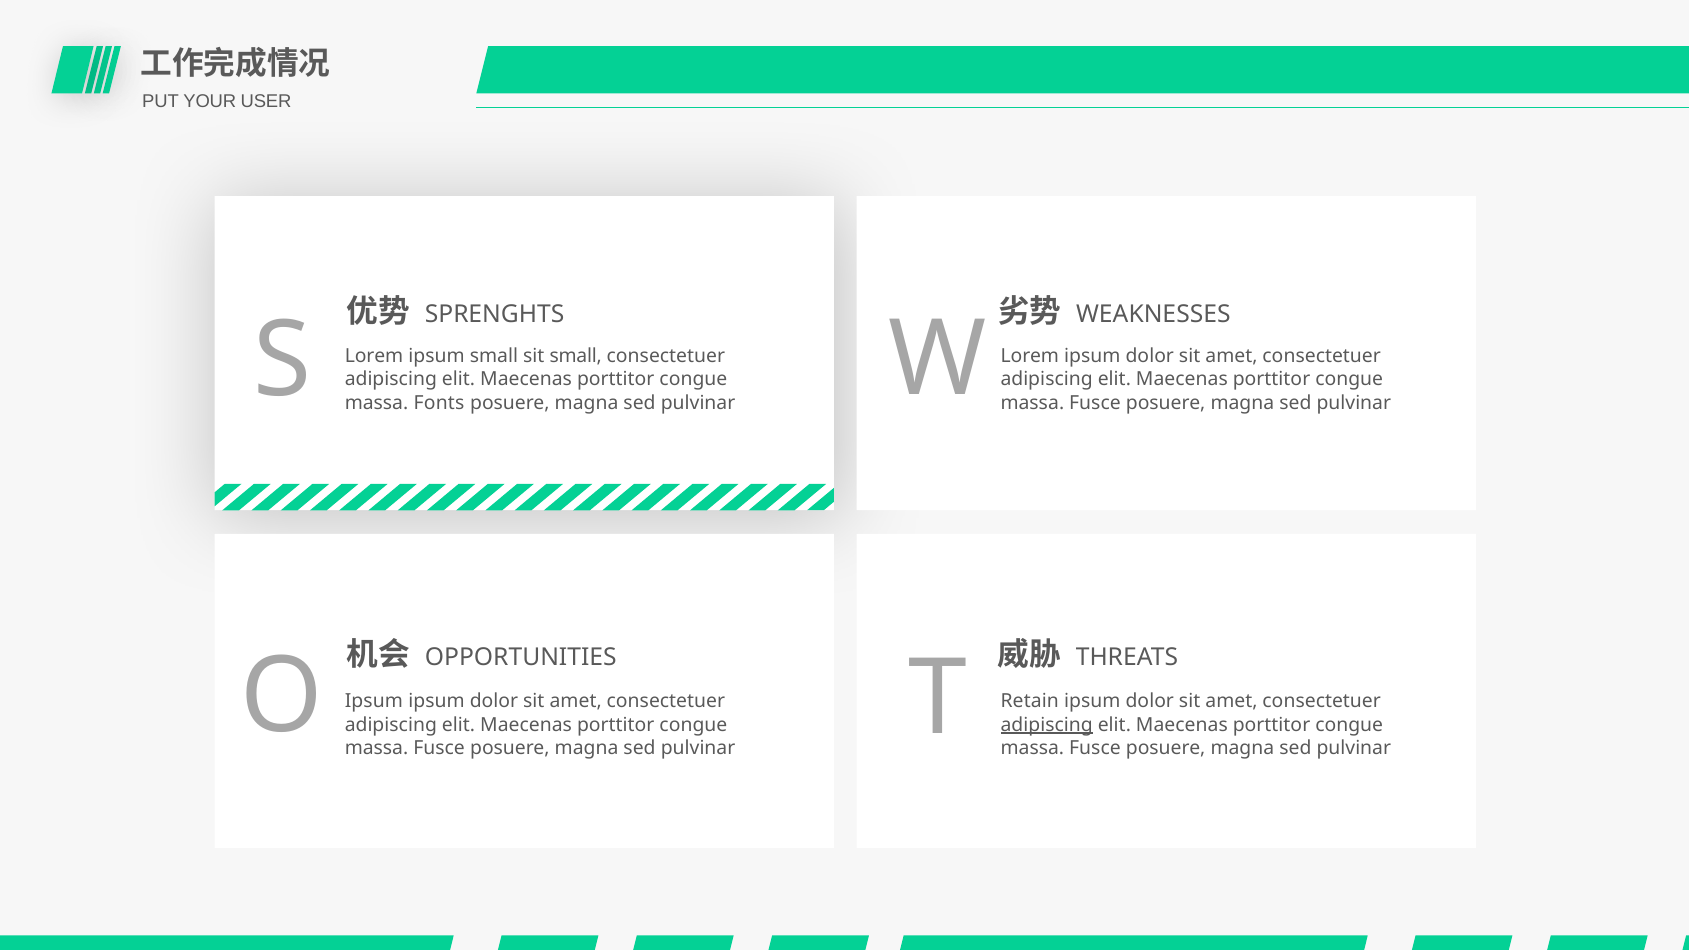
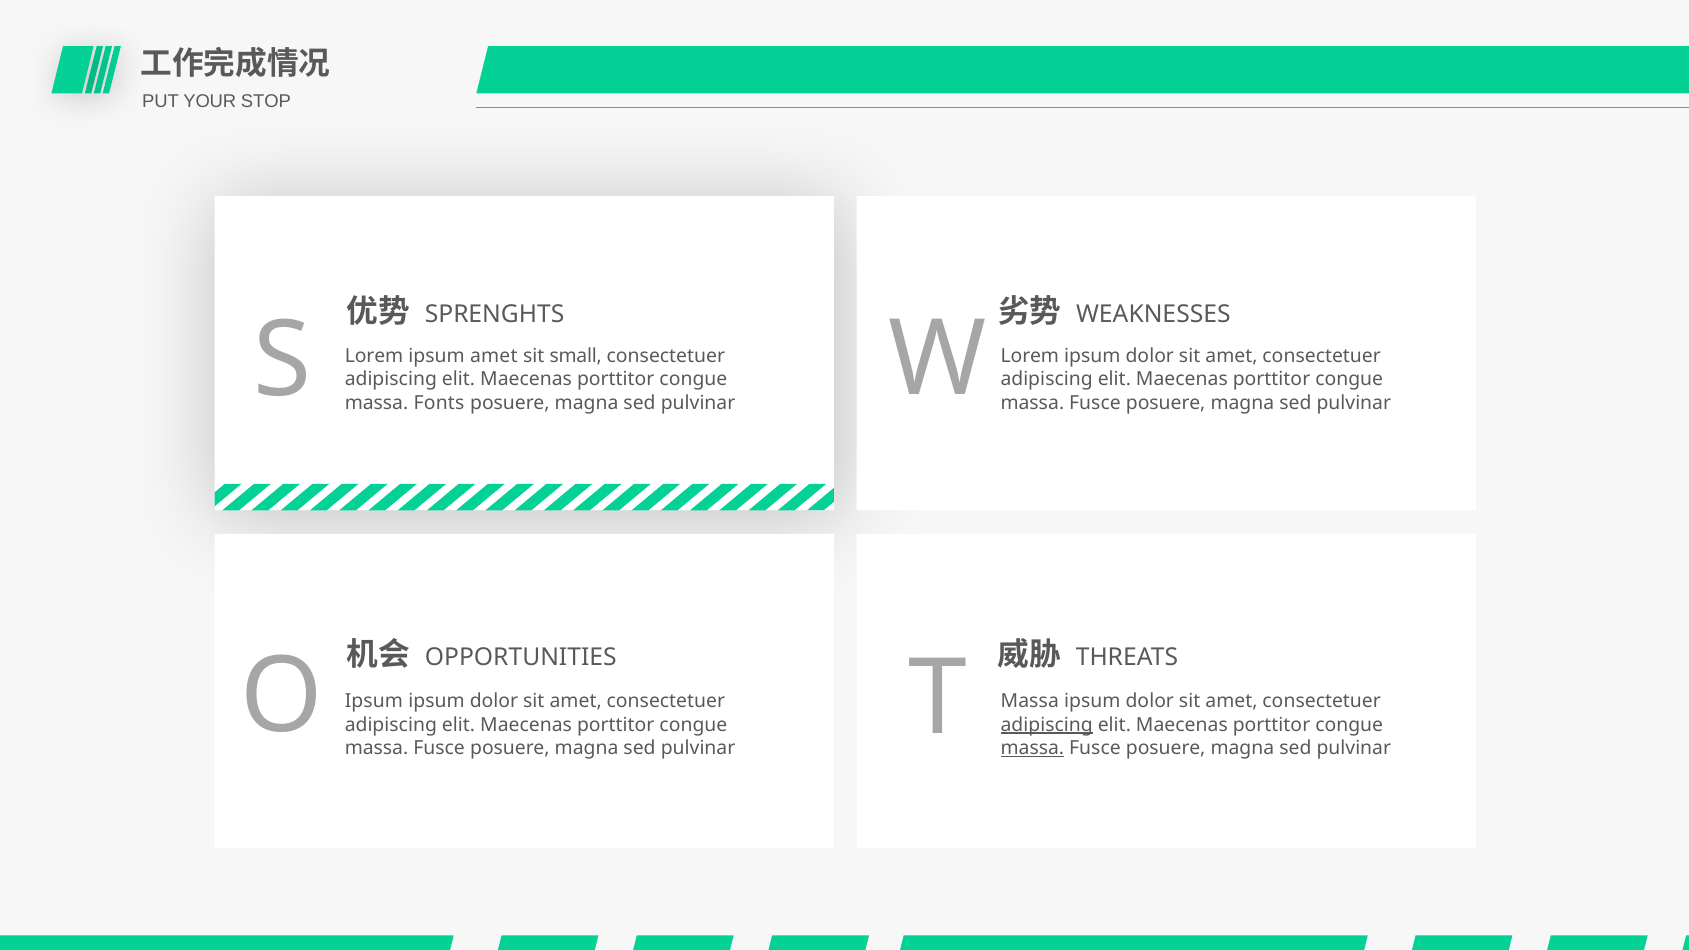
USER: USER -> STOP
ipsum small: small -> amet
Retain at (1030, 701): Retain -> Massa
massa at (1032, 748) underline: none -> present
